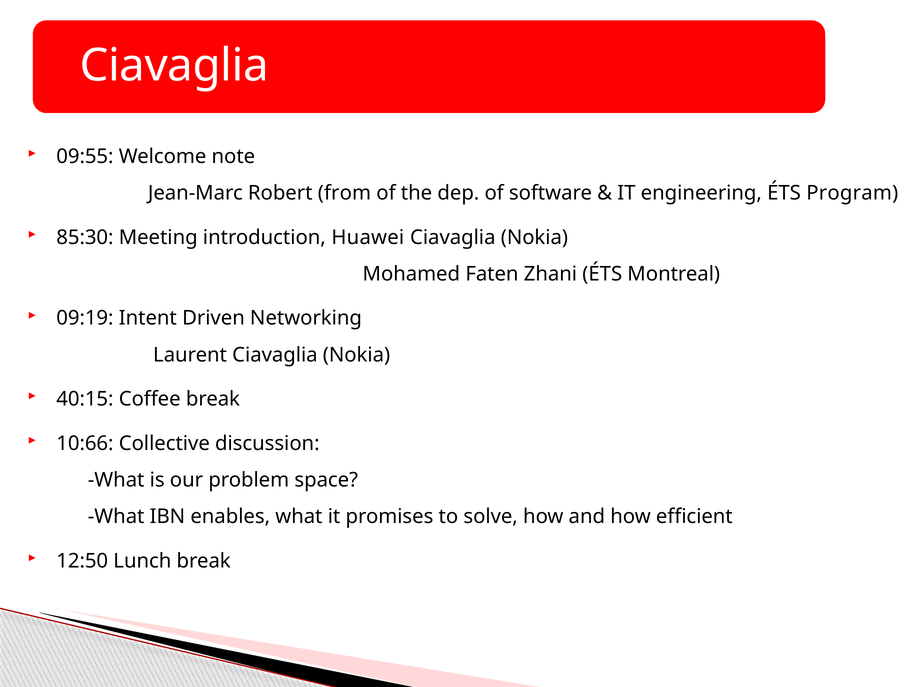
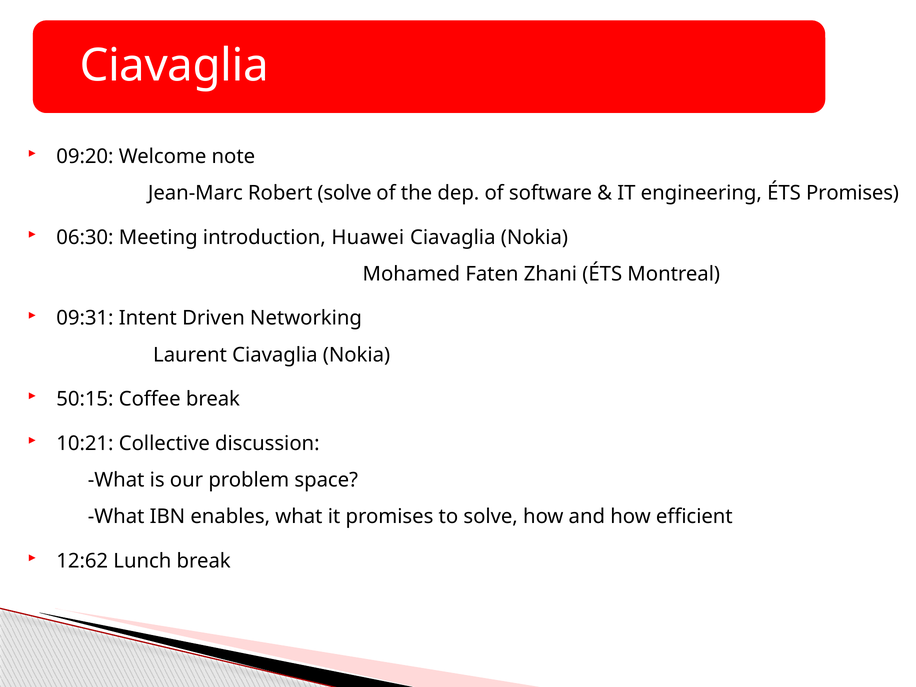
09:55: 09:55 -> 09:20
Robert from: from -> solve
ÉTS Program: Program -> Promises
85:30: 85:30 -> 06:30
09:19: 09:19 -> 09:31
40:15: 40:15 -> 50:15
10:66: 10:66 -> 10:21
12:50: 12:50 -> 12:62
